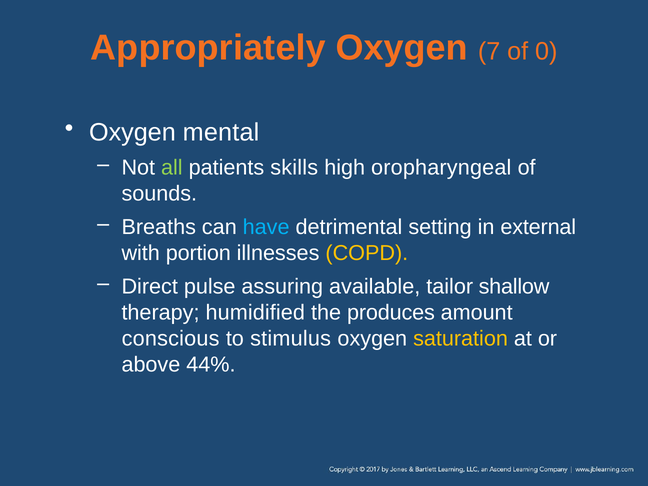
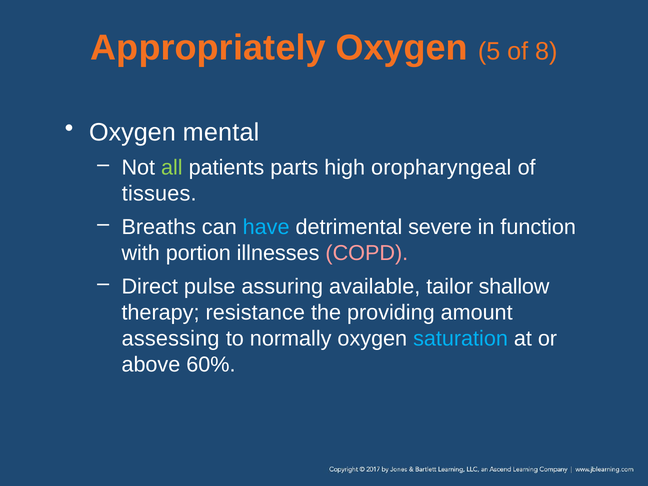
7: 7 -> 5
0: 0 -> 8
skills: skills -> parts
sounds: sounds -> tissues
setting: setting -> severe
external: external -> function
COPD colour: yellow -> pink
humidified: humidified -> resistance
produces: produces -> providing
conscious: conscious -> assessing
stimulus: stimulus -> normally
saturation colour: yellow -> light blue
44%: 44% -> 60%
